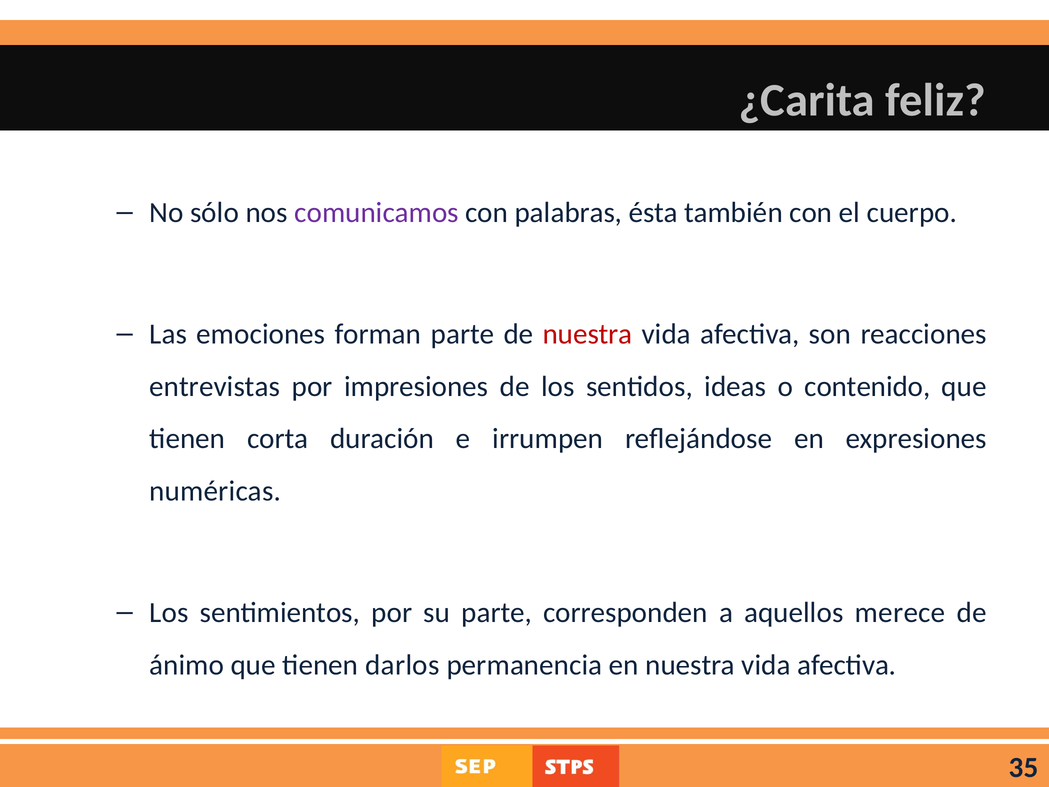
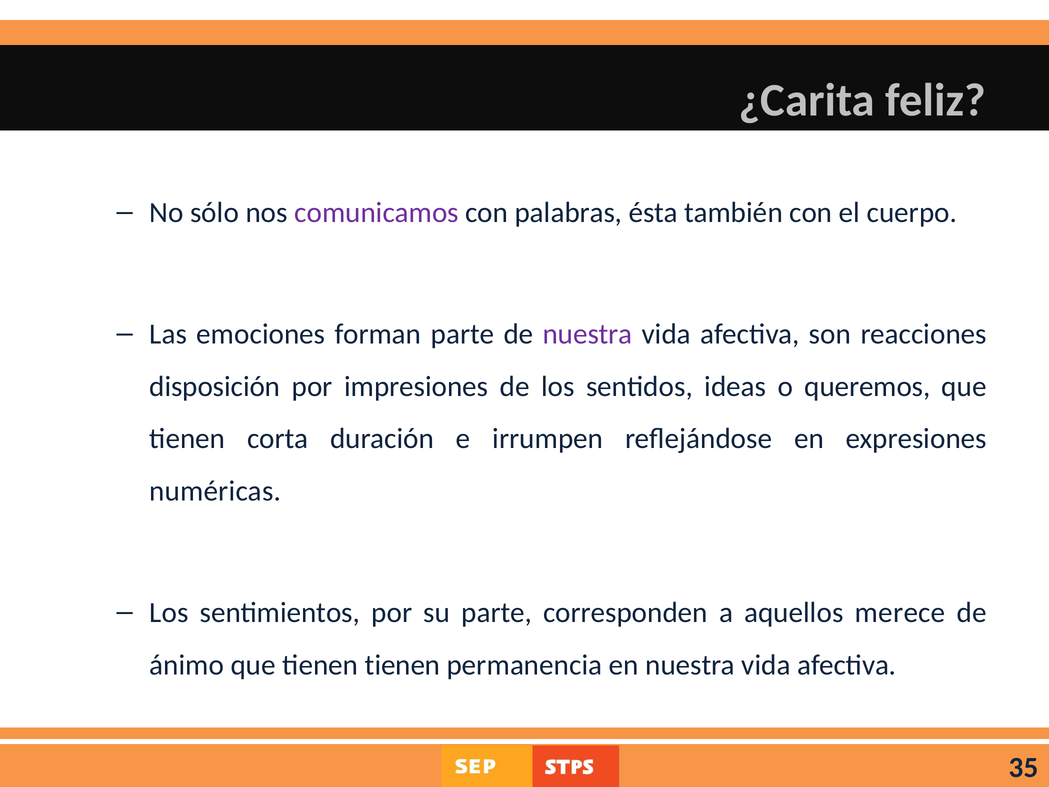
nuestra at (588, 334) colour: red -> purple
entrevistas: entrevistas -> disposición
contenido: contenido -> queremos
tienen darlos: darlos -> tienen
